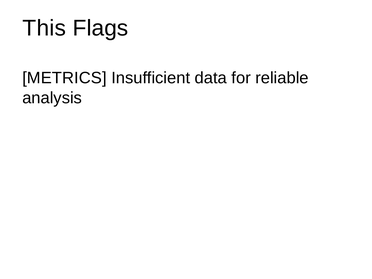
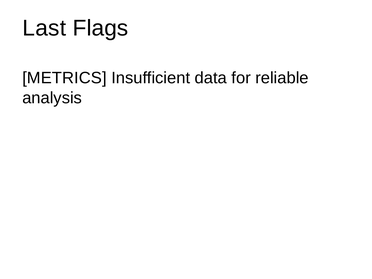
This: This -> Last
